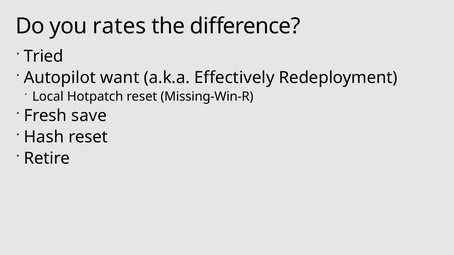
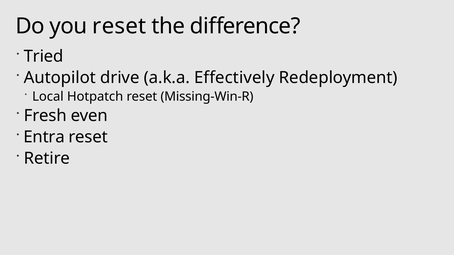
you rates: rates -> reset
want: want -> drive
save: save -> even
Hash: Hash -> Entra
